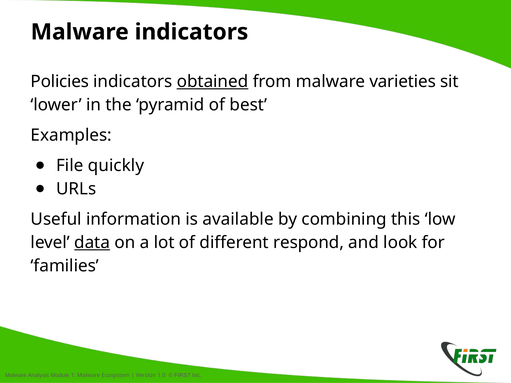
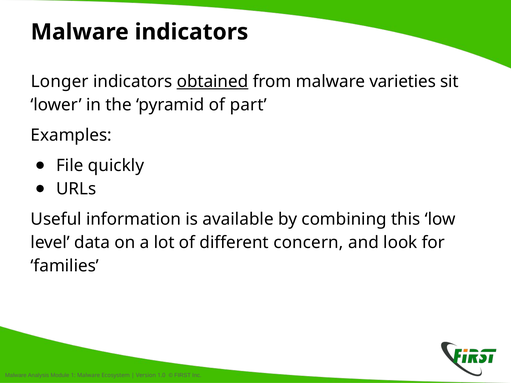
Policies: Policies -> Longer
best: best -> part
data underline: present -> none
respond: respond -> concern
